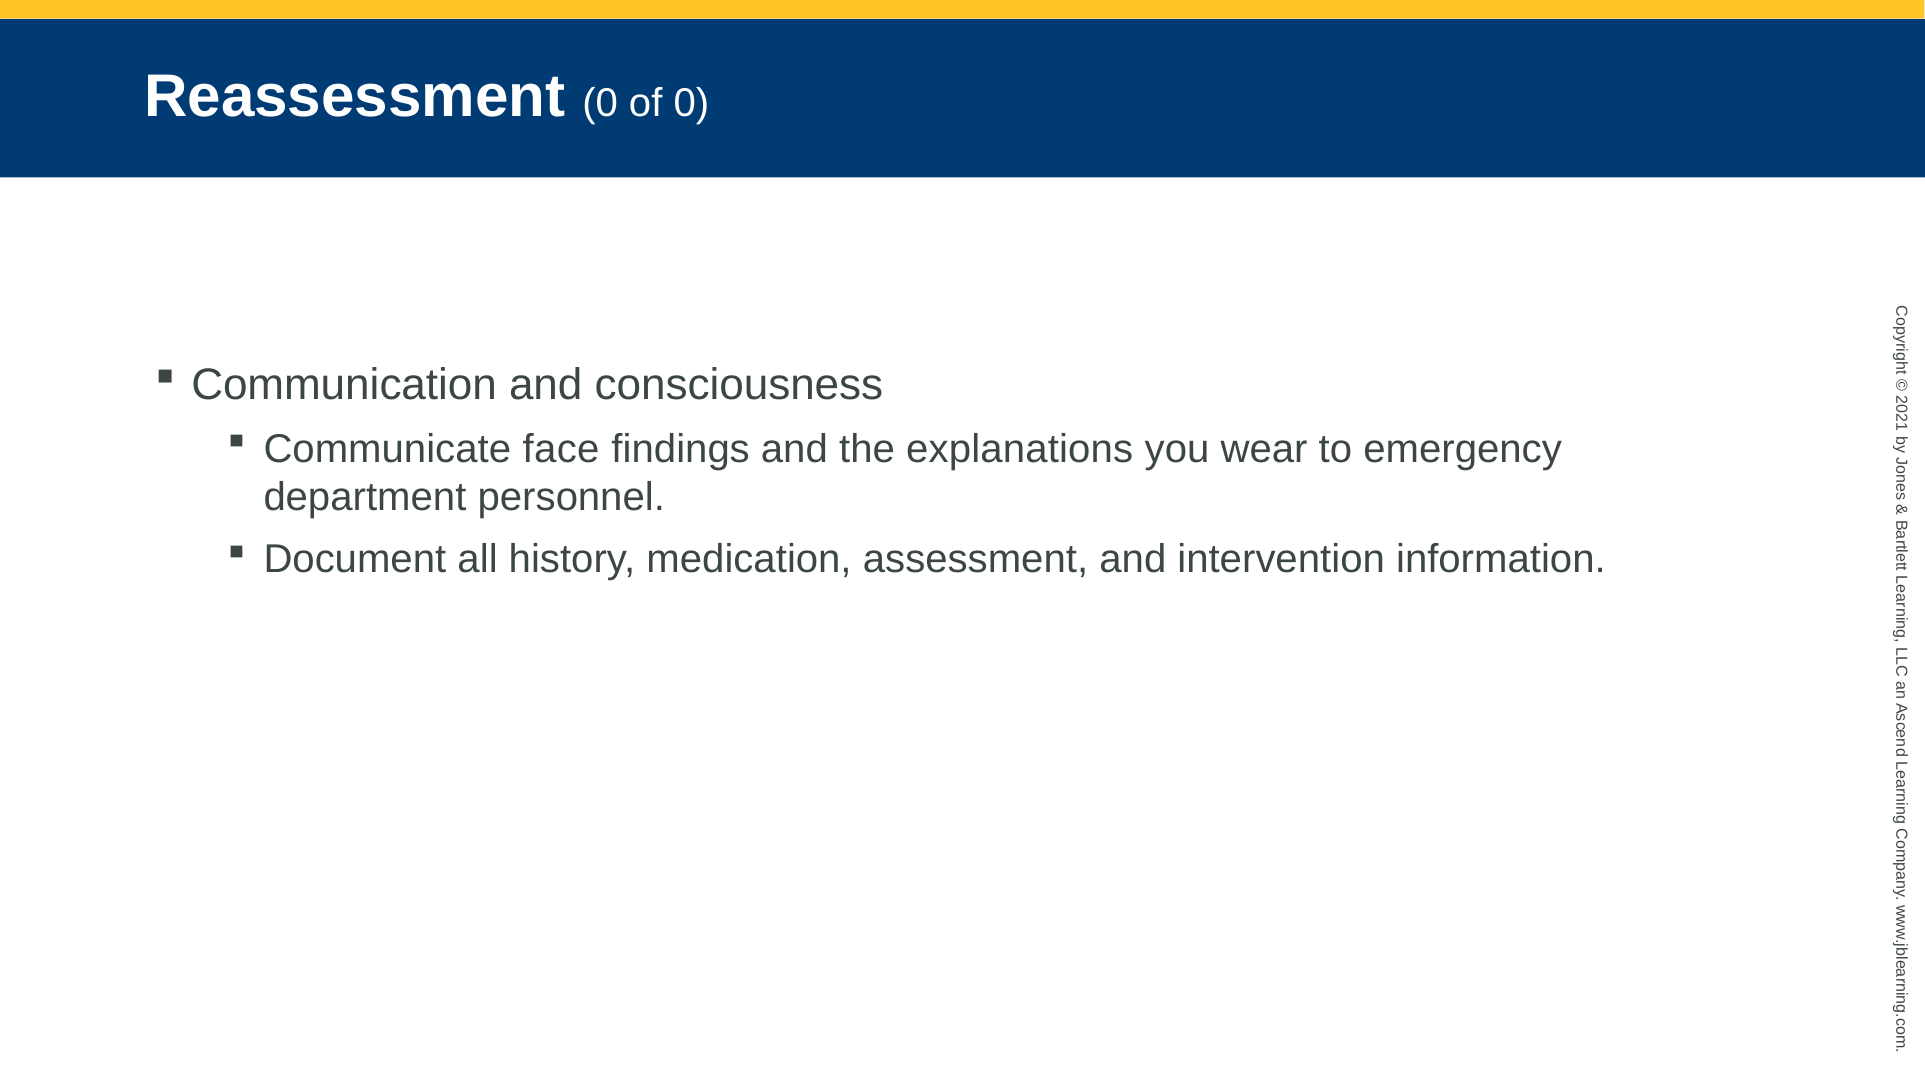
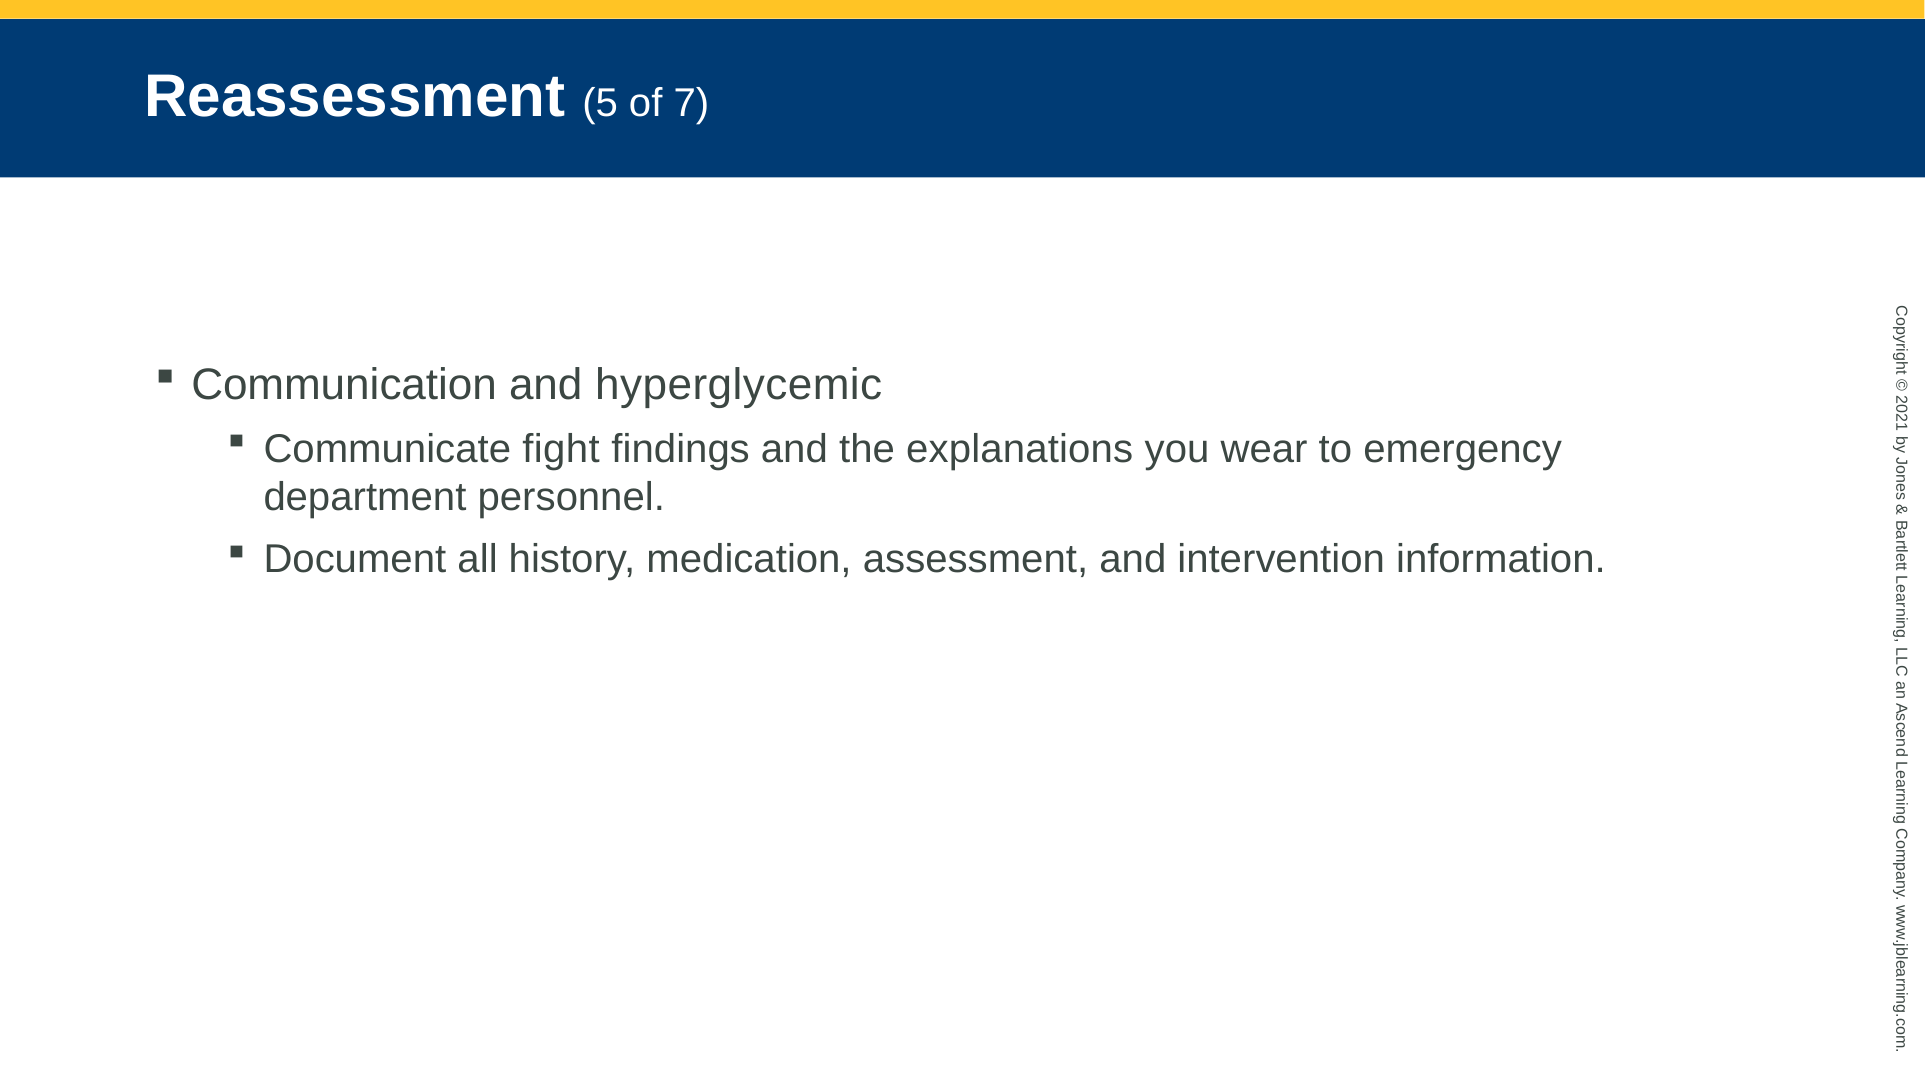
Reassessment 0: 0 -> 5
of 0: 0 -> 7
consciousness: consciousness -> hyperglycemic
face: face -> fight
